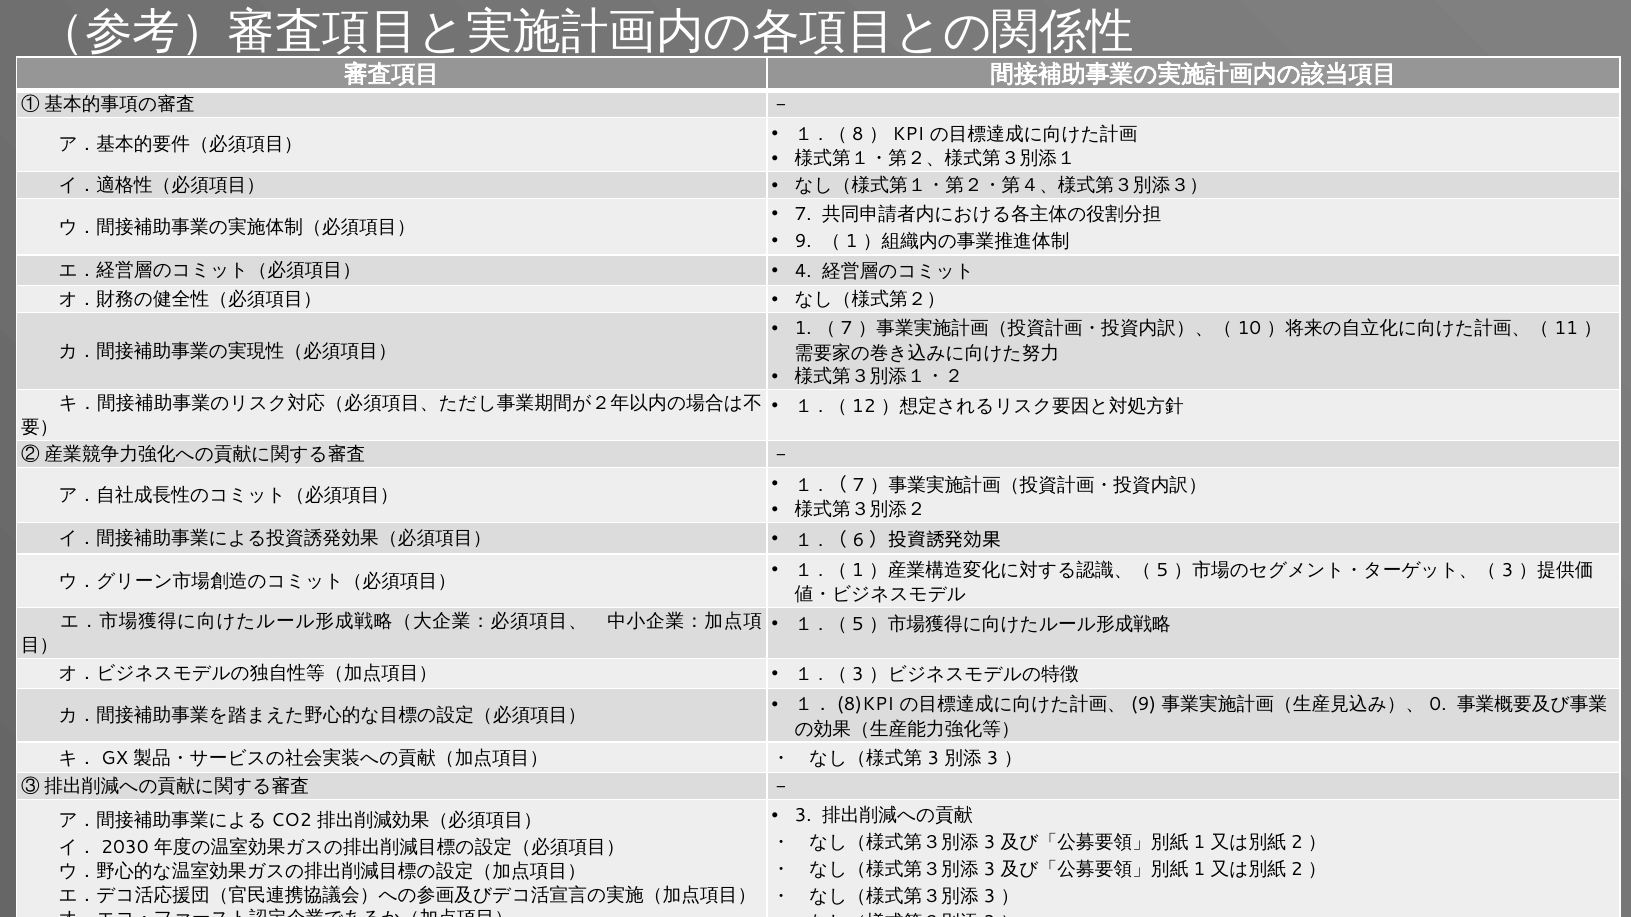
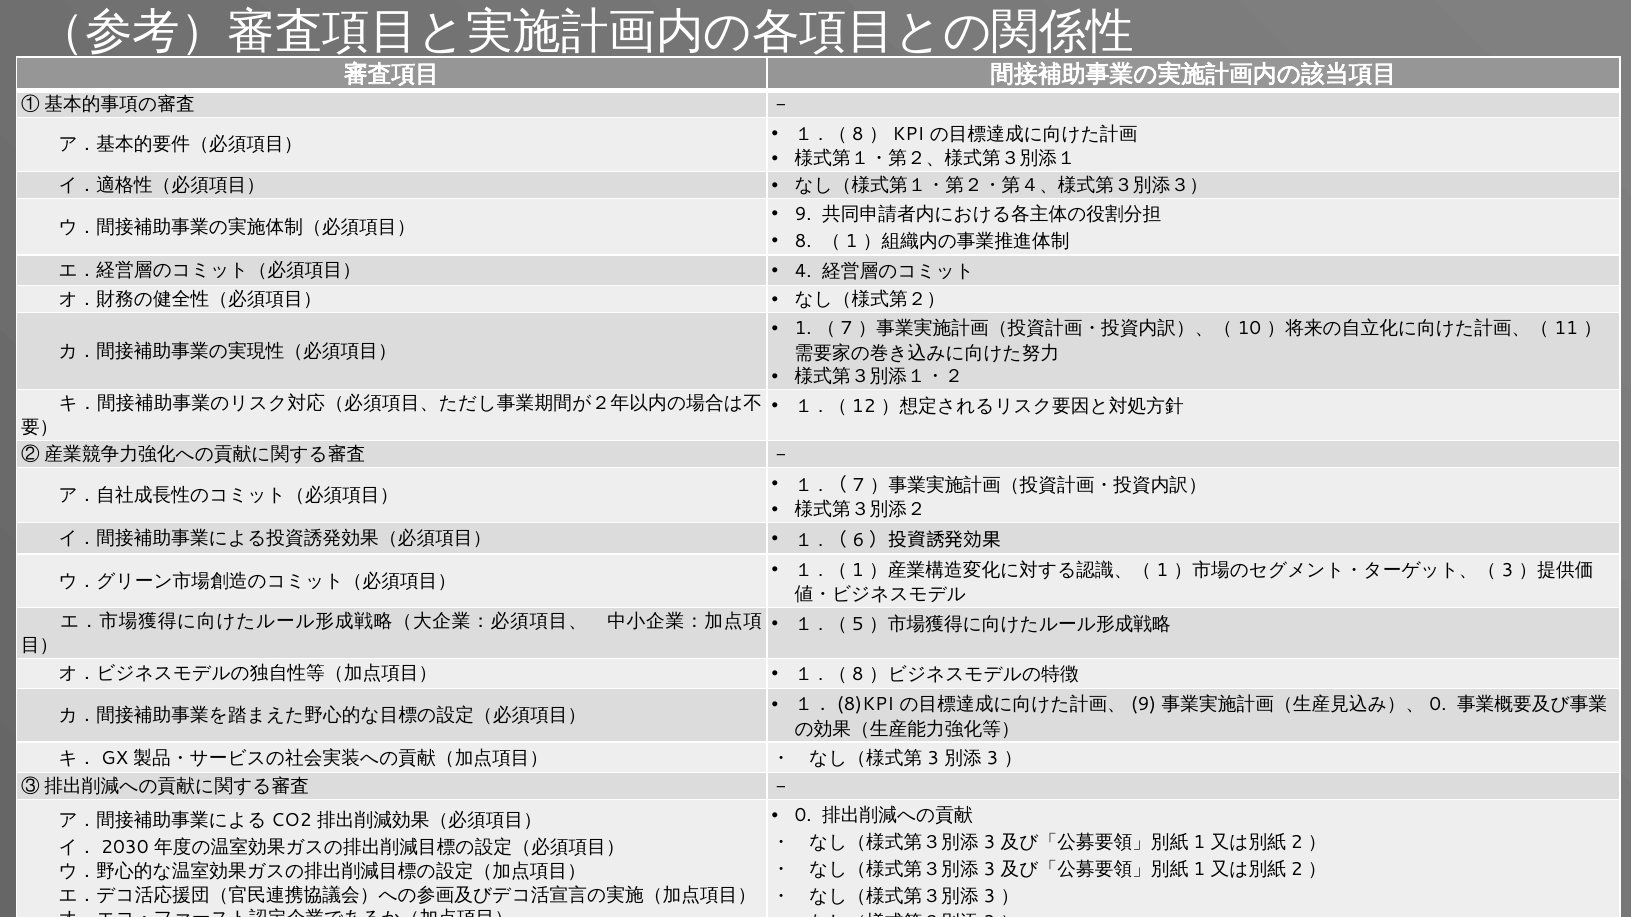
7 at (803, 215): 7 -> 9
9 at (803, 242): 9 -> 8
5 at (1162, 570): 5 -> 1
3 at (858, 675): 3 -> 8
3 at (803, 816): 3 -> 0
